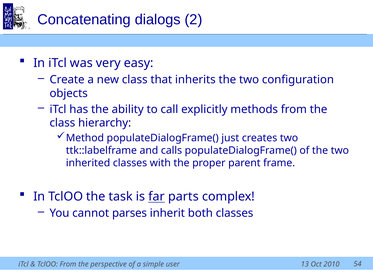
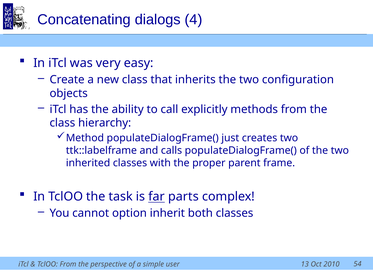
2: 2 -> 4
parses: parses -> option
